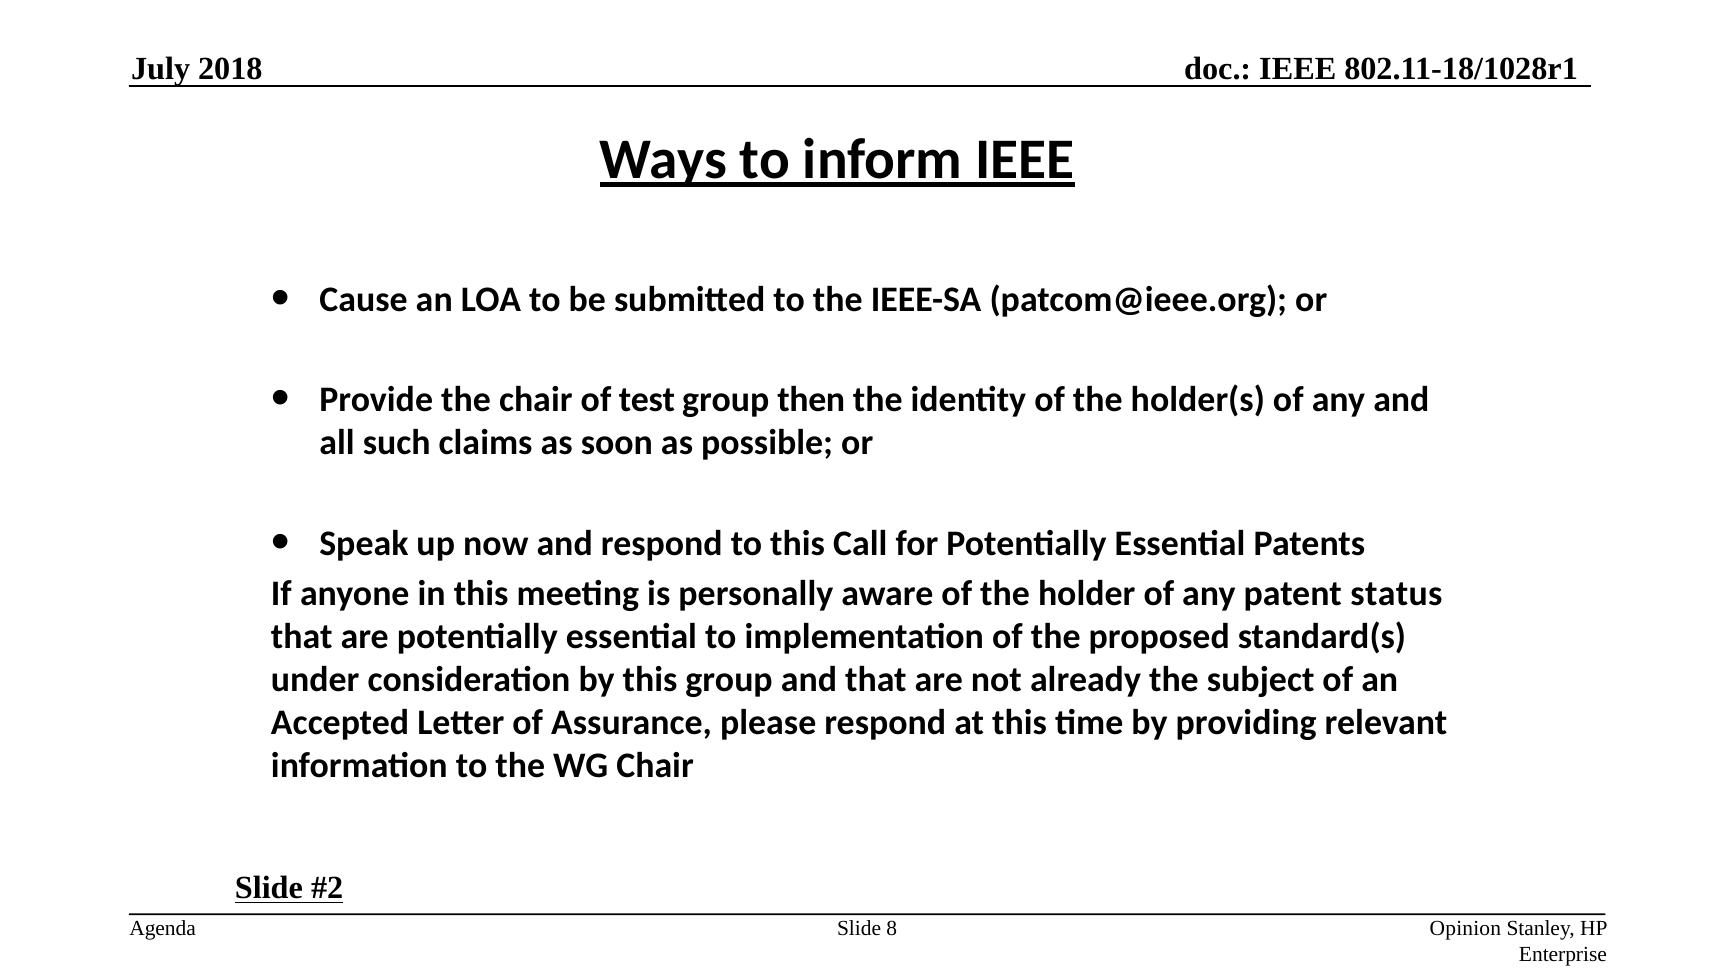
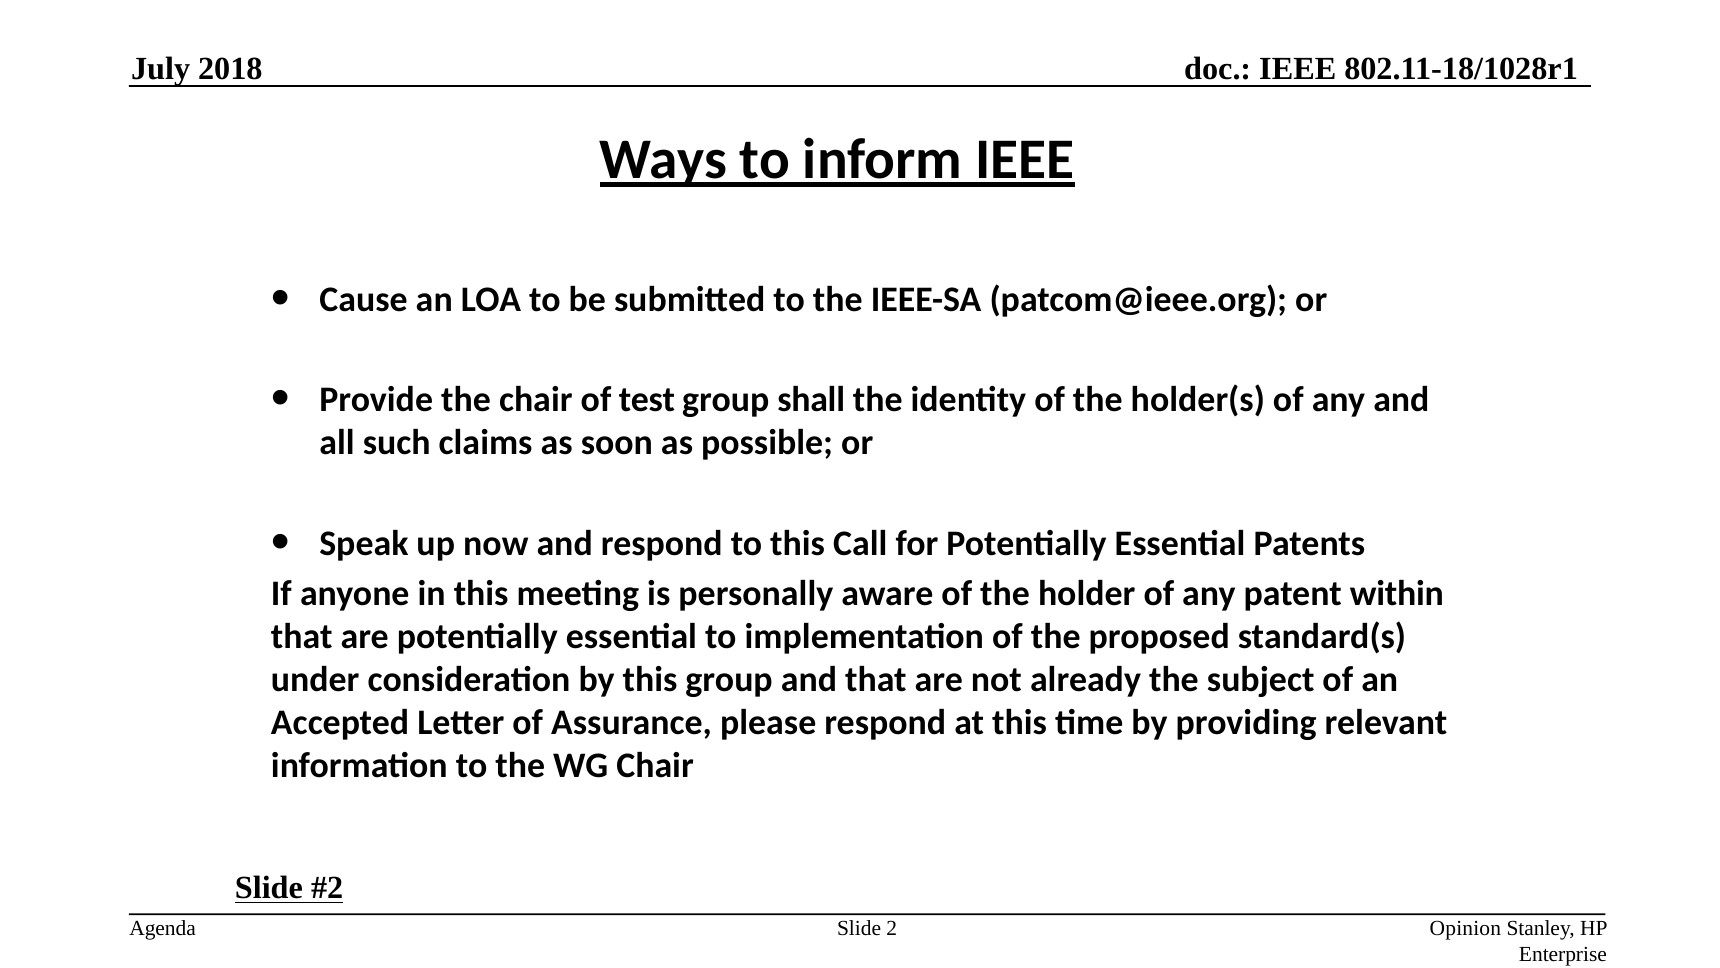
then: then -> shall
status: status -> within
8: 8 -> 2
